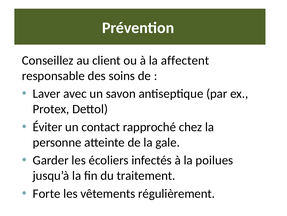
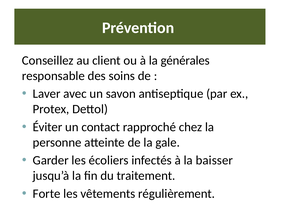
affectent: affectent -> générales
poilues: poilues -> baisser
